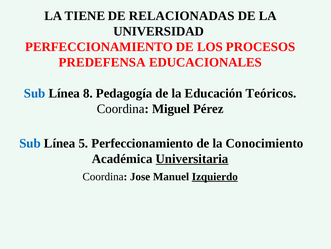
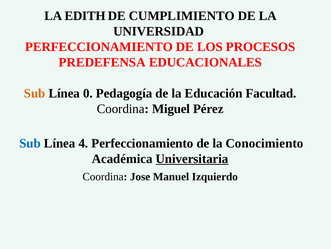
TIENE: TIENE -> EDITH
RELACIONADAS: RELACIONADAS -> CUMPLIMIENTO
Sub at (35, 93) colour: blue -> orange
8: 8 -> 0
Teóricos: Teóricos -> Facultad
5: 5 -> 4
Izquierdo underline: present -> none
